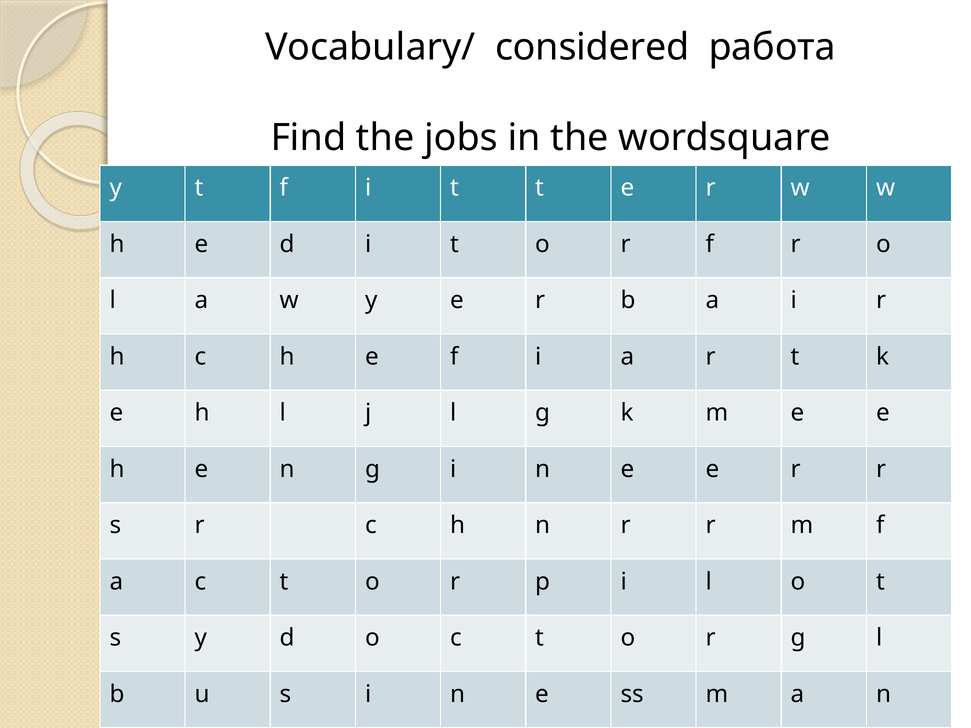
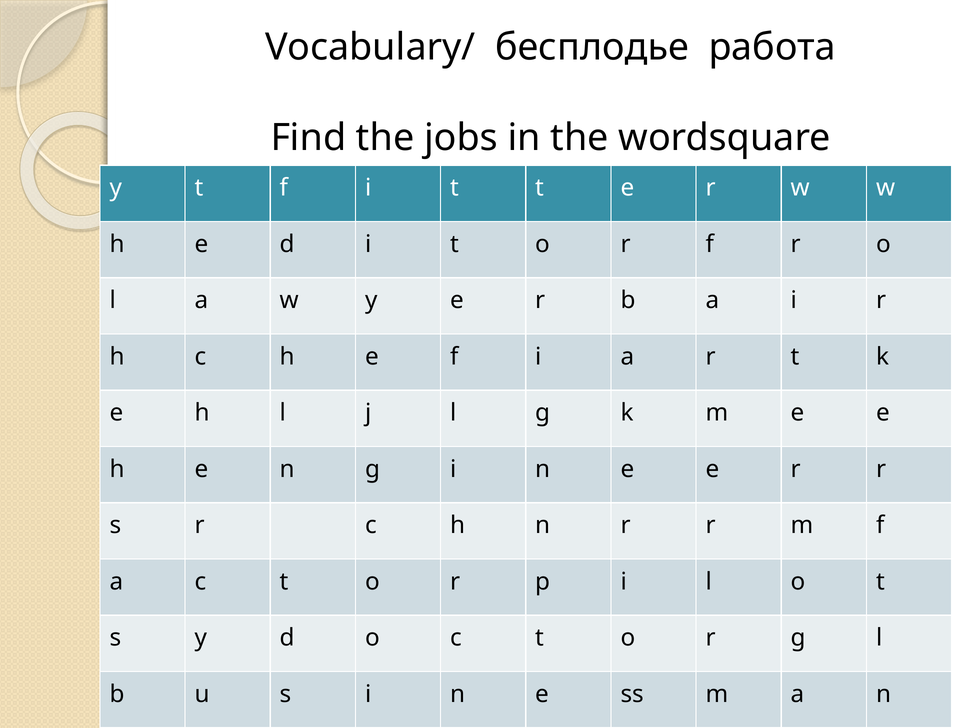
considered: considered -> бесплодье
